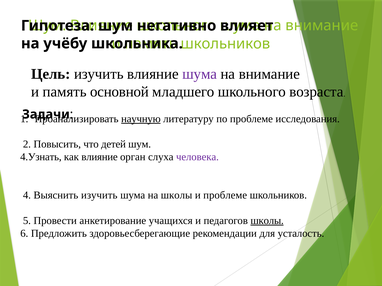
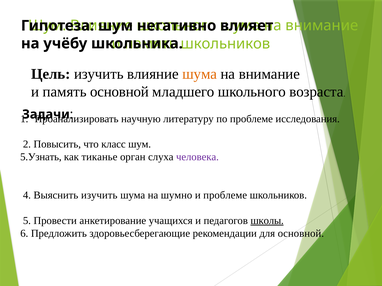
шума at (200, 74) colour: purple -> orange
научную underline: present -> none
детей: детей -> класс
4.Узнать: 4.Узнать -> 5.Узнать
как влияние: влияние -> тиканье
на школы: школы -> шумно
для усталость: усталость -> основной
